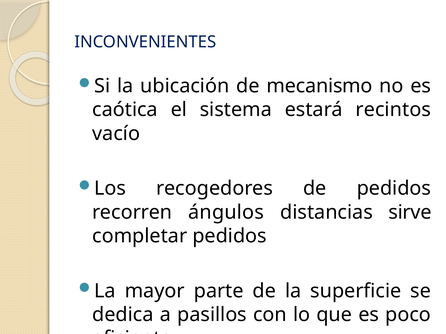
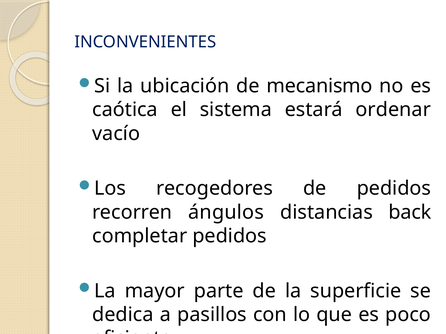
recintos: recintos -> ordenar
sirve: sirve -> back
